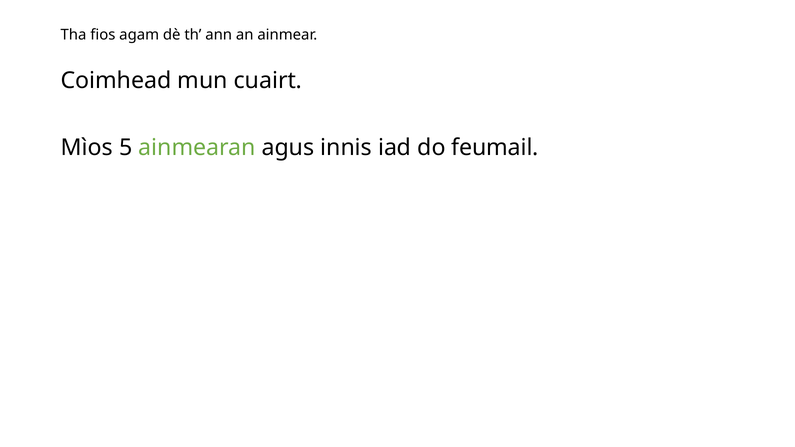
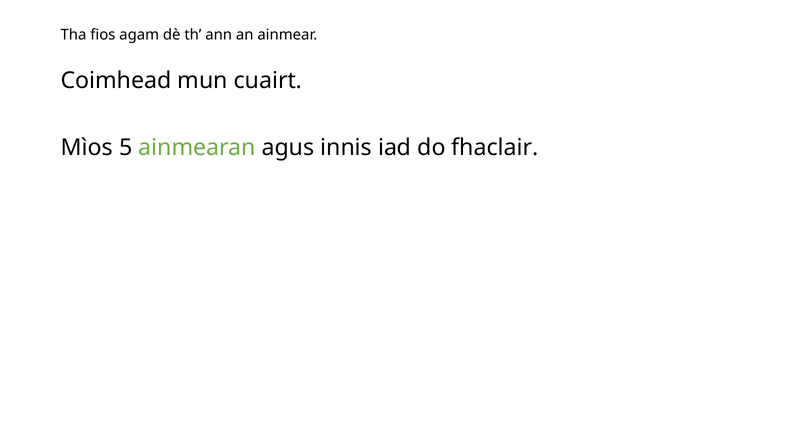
feumail: feumail -> fhaclair
